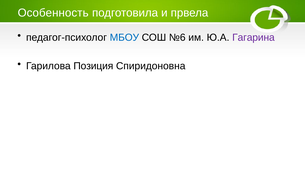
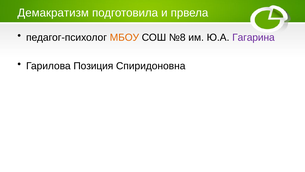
Особенность: Особенность -> Демакратизм
МБОУ colour: blue -> orange
№6: №6 -> №8
